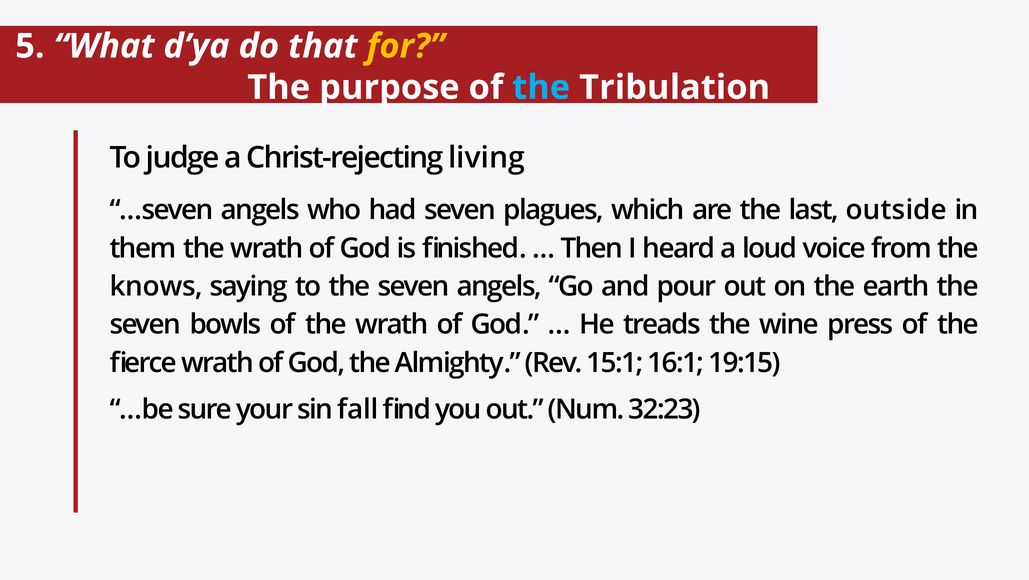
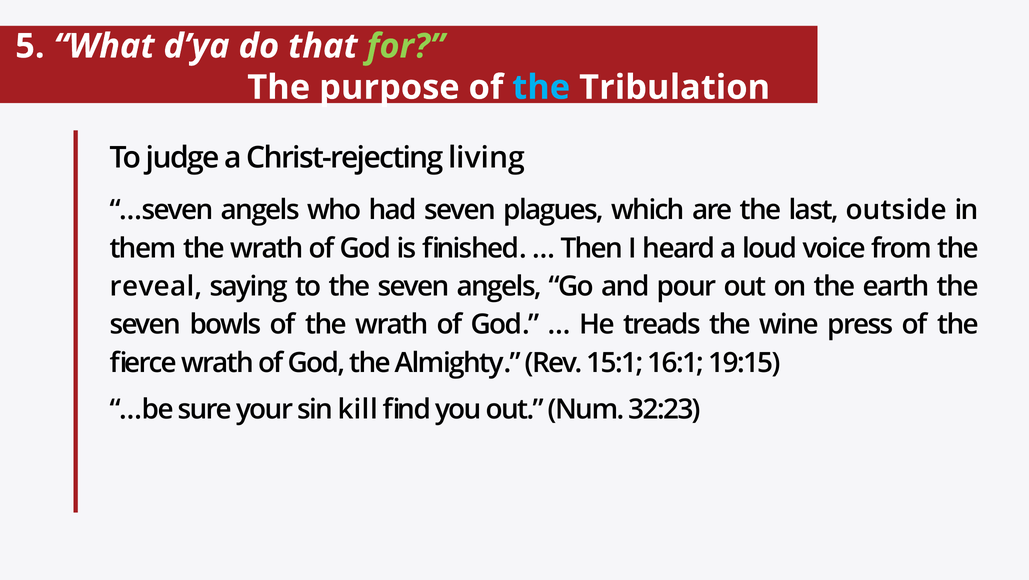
for colour: yellow -> light green
knows: knows -> reveal
fall: fall -> kill
